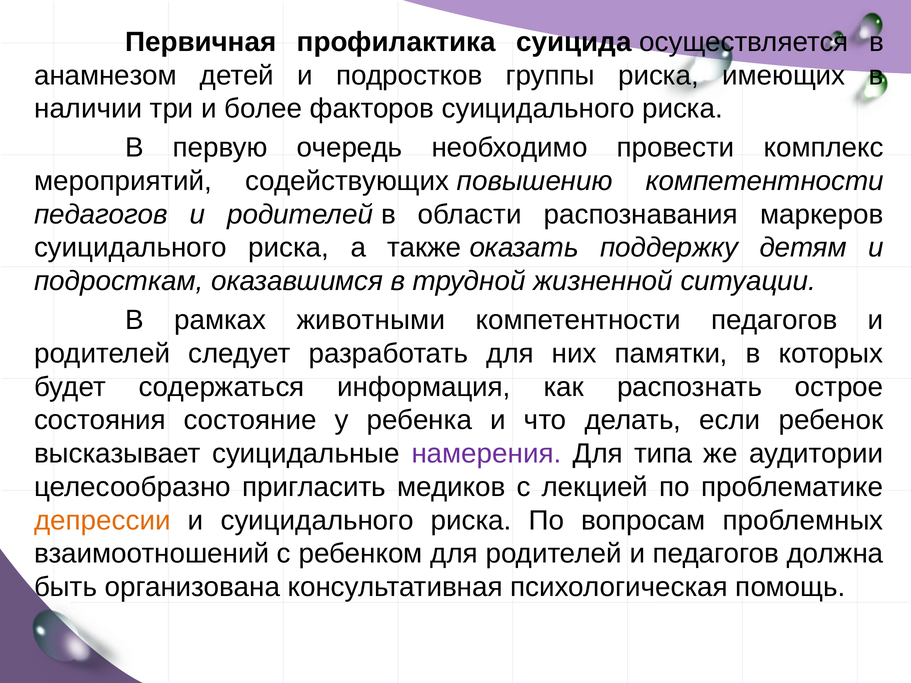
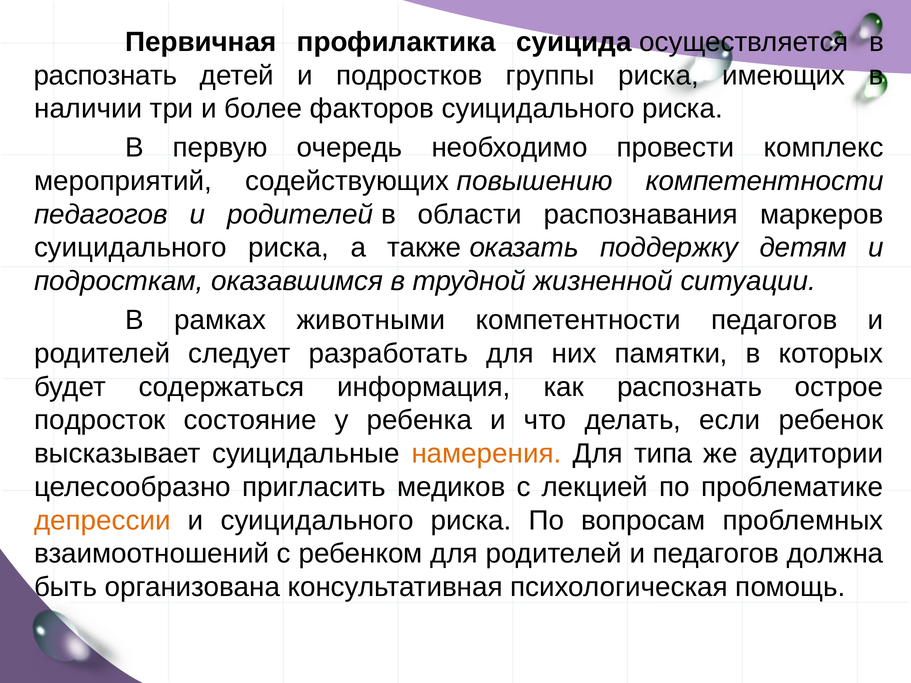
анамнезом at (105, 75): анамнезом -> распознать
состояния: состояния -> подросток
намерения colour: purple -> orange
